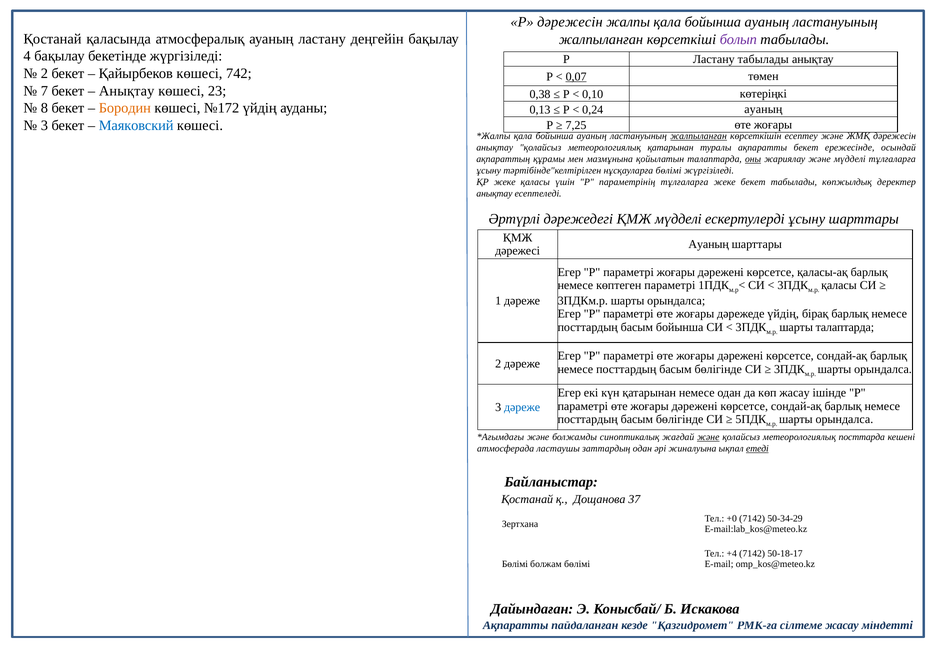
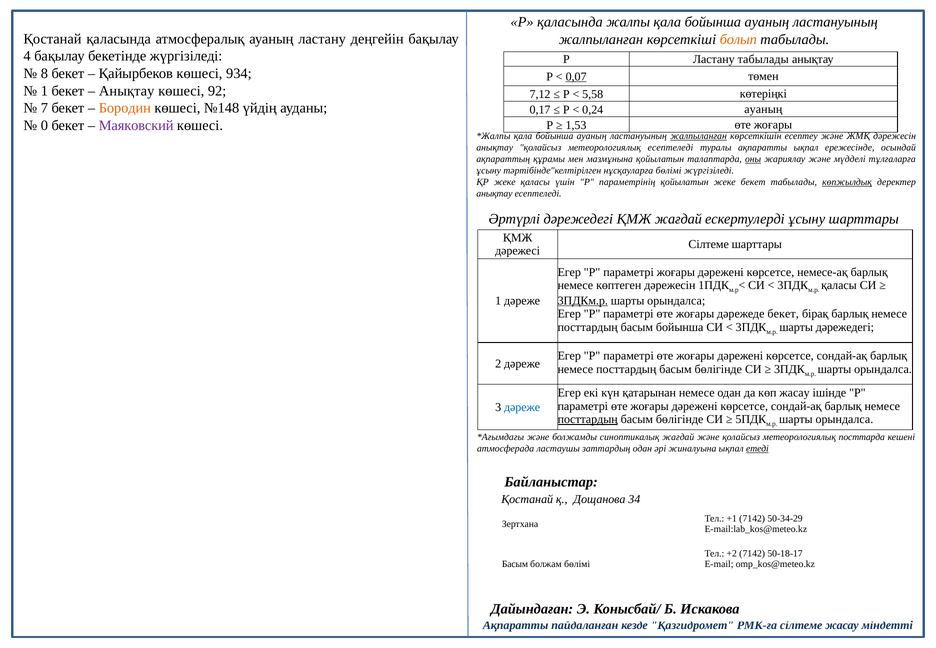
Р дәрежесін: дәрежесін -> қаласында
болып colour: purple -> orange
2 at (44, 73): 2 -> 8
742: 742 -> 934
7 at (44, 91): 7 -> 1
23: 23 -> 92
0,38: 0,38 -> 7,12
0,10: 0,10 -> 5,58
8: 8 -> 7
№172: №172 -> №148
0,13: 0,13 -> 0,17
3 at (44, 125): 3 -> 0
Маяковский colour: blue -> purple
7,25: 7,25 -> 1,53
метеорологиялық қатарынан: қатарынан -> есептеледі
ақпаратты бекет: бекет -> ықпал
параметрінің тұлғаларға: тұлғаларға -> қойылатын
көпжылдық underline: none -> present
ҚМЖ мүдделі: мүдделі -> жағдай
Ауаның at (709, 244): Ауаның -> Сілтеме
қаласы-ақ: қаласы-ақ -> немесе-ақ
көптеген параметрі: параметрі -> дәрежесін
3ПДКм.р underline: none -> present
дәрежеде үйдің: үйдің -> бекет
шарты талаптарда: талаптарда -> дәрежедегі
посттардың at (588, 419) underline: none -> present
және at (708, 437) underline: present -> none
37: 37 -> 34
+0: +0 -> +1
+4: +4 -> +2
Бөлімі at (515, 564): Бөлімі -> Басым
